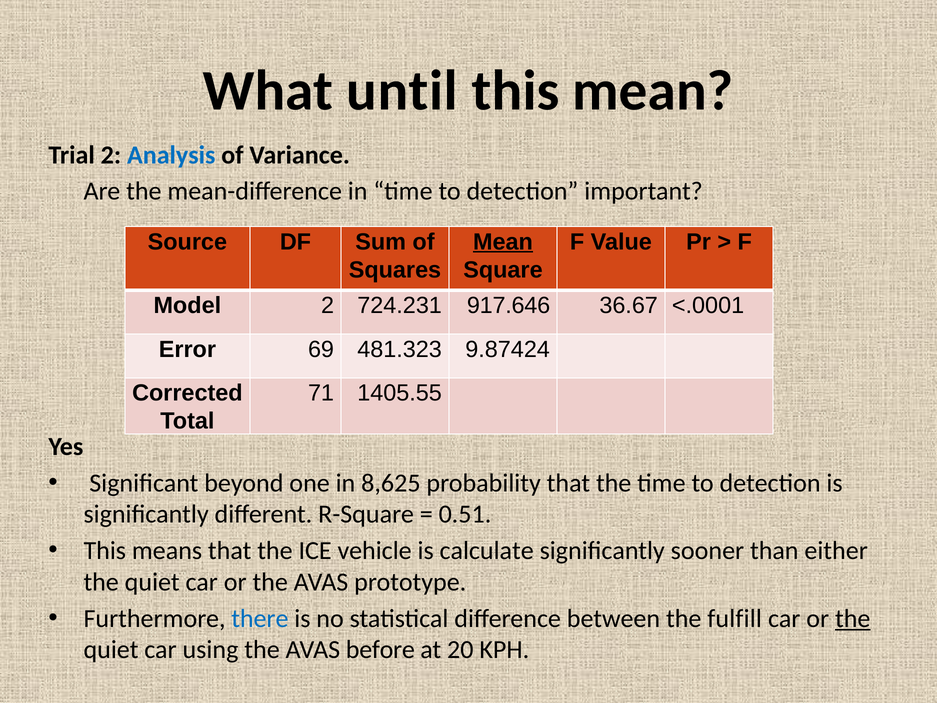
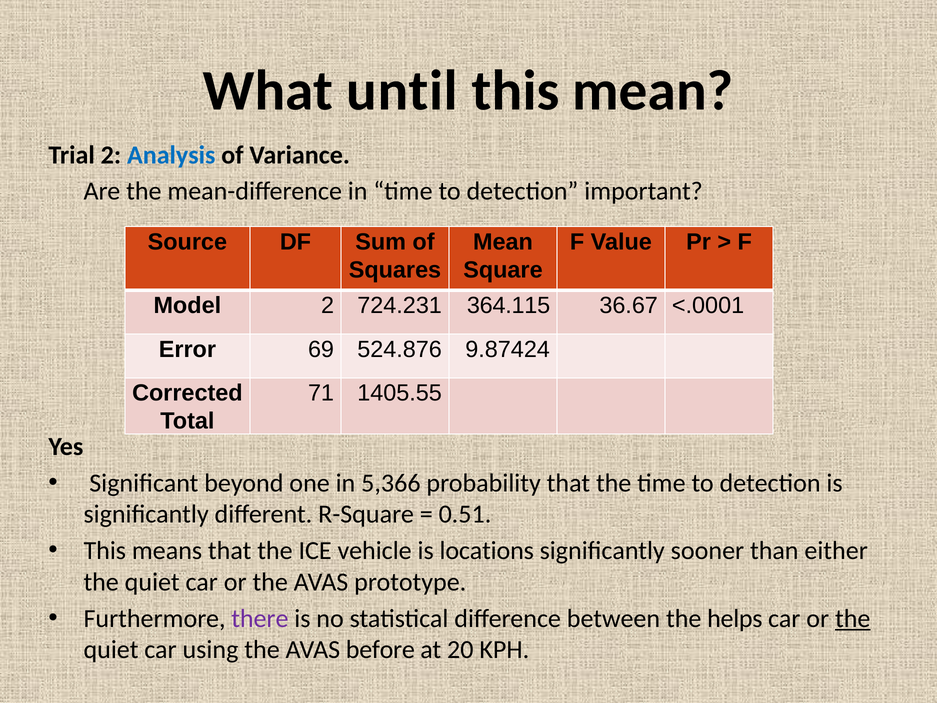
Mean at (503, 242) underline: present -> none
917.646: 917.646 -> 364.115
481.323: 481.323 -> 524.876
8,625: 8,625 -> 5,366
calculate: calculate -> locations
there colour: blue -> purple
fulfill: fulfill -> helps
